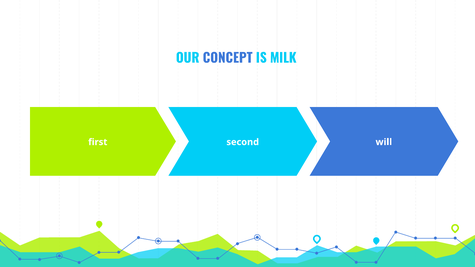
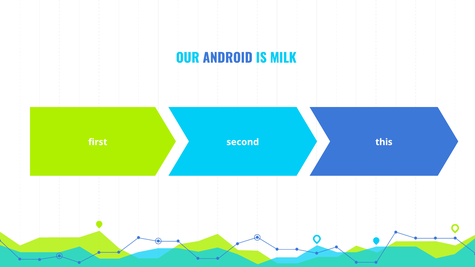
CONCEPT: CONCEPT -> ANDROID
will: will -> this
